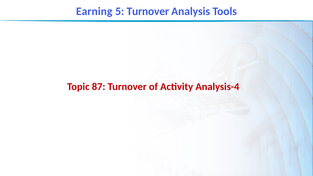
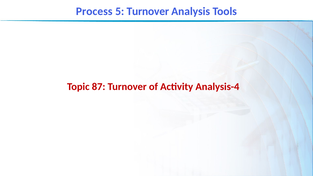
Earning: Earning -> Process
